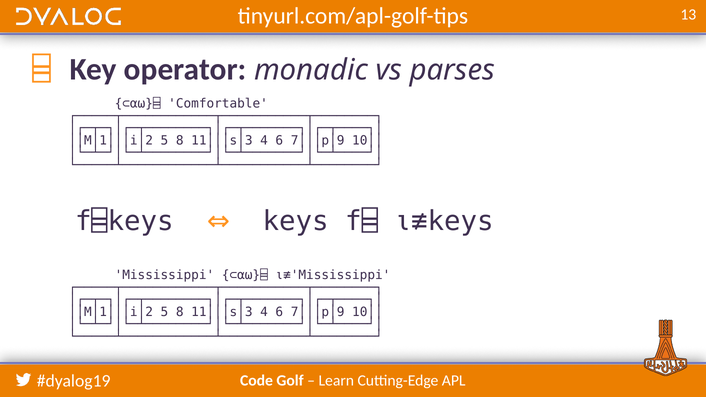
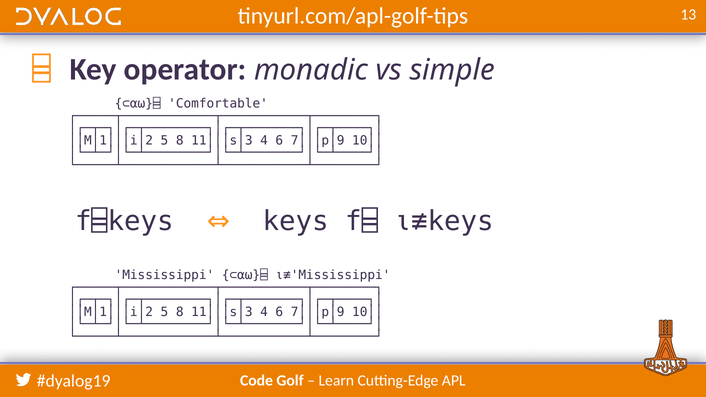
parses: parses -> simple
